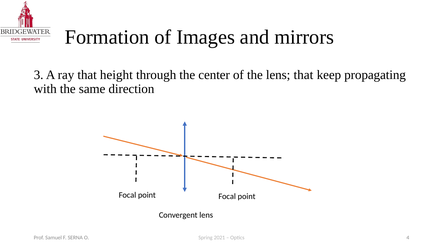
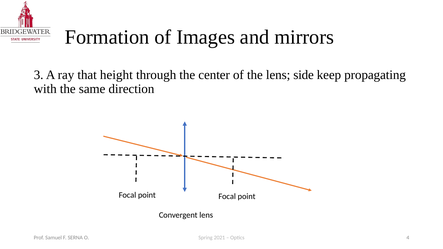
lens that: that -> side
